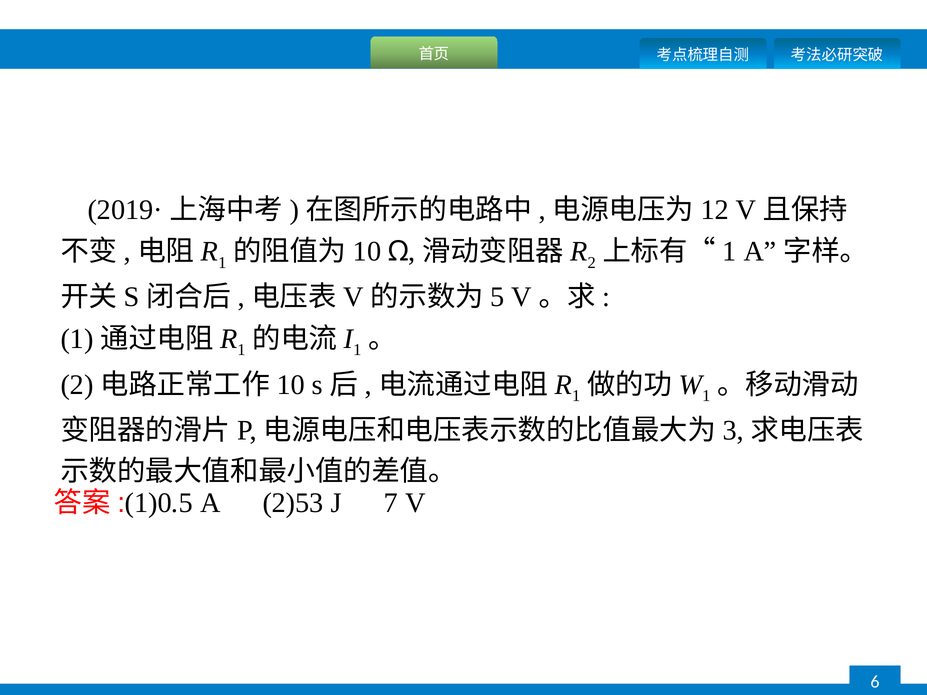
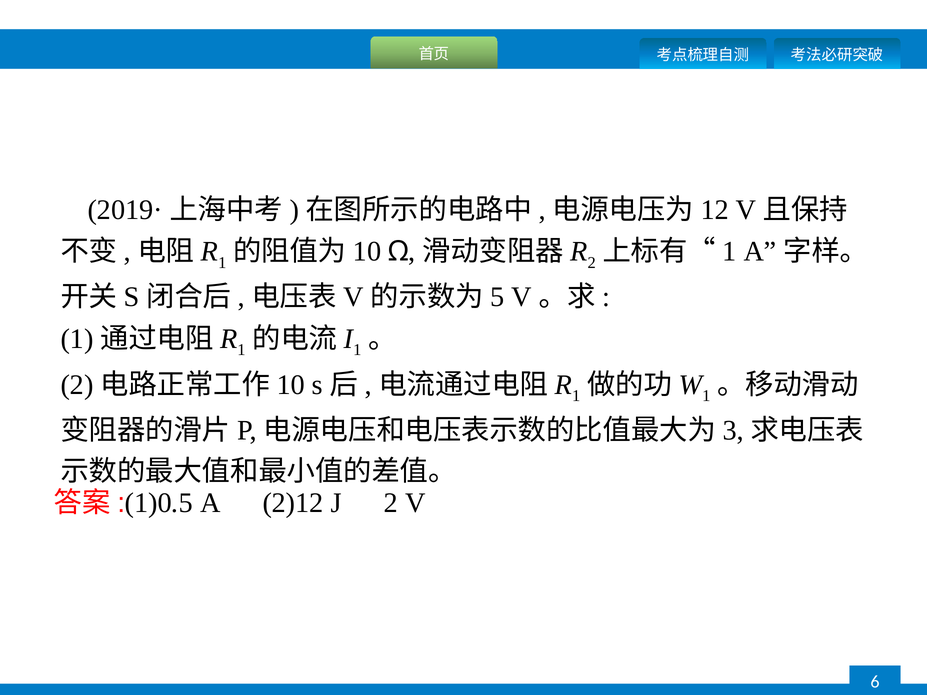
2)53: 2)53 -> 2)12
J 7: 7 -> 2
